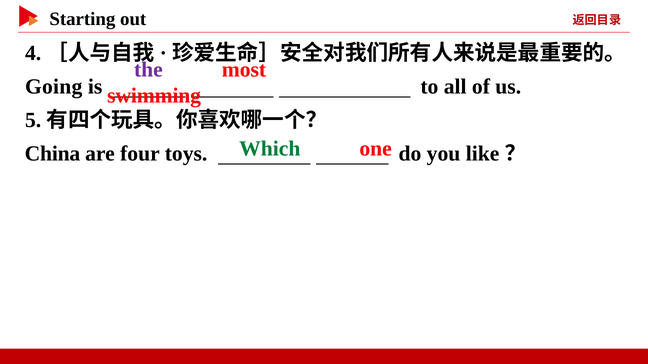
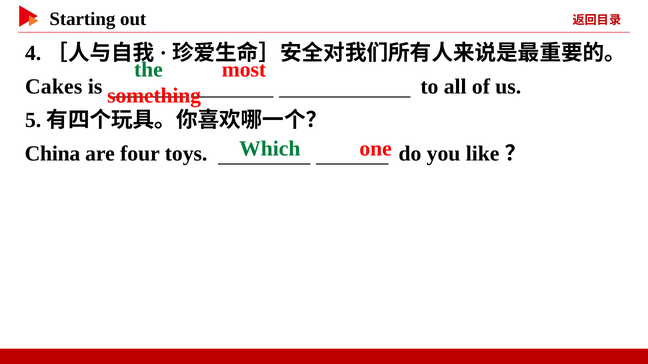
the colour: purple -> green
Going: Going -> Cakes
swimming: swimming -> something
